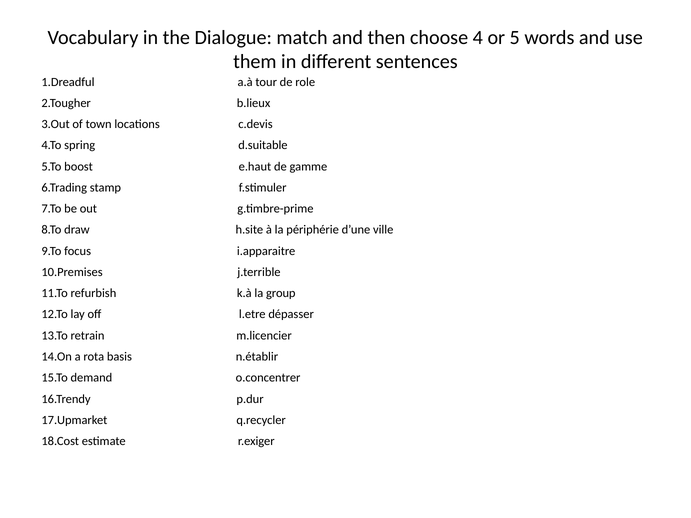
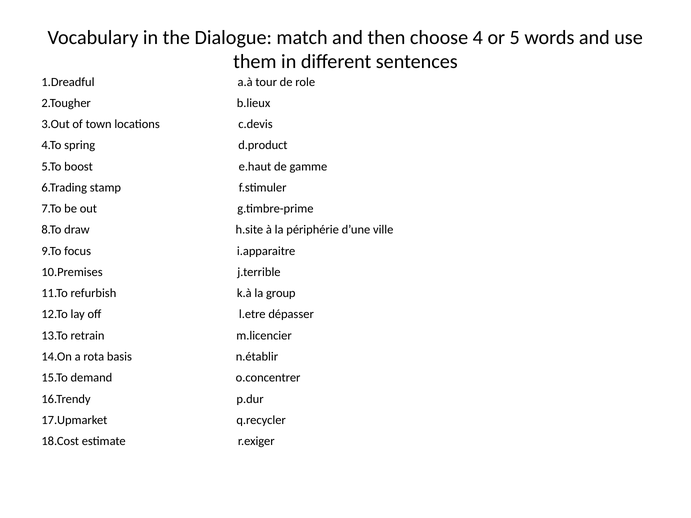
d.suitable: d.suitable -> d.product
